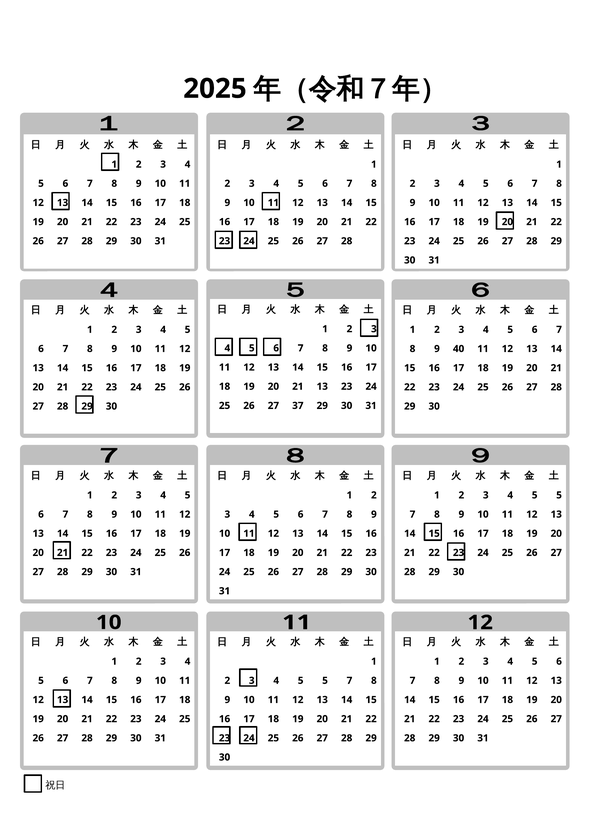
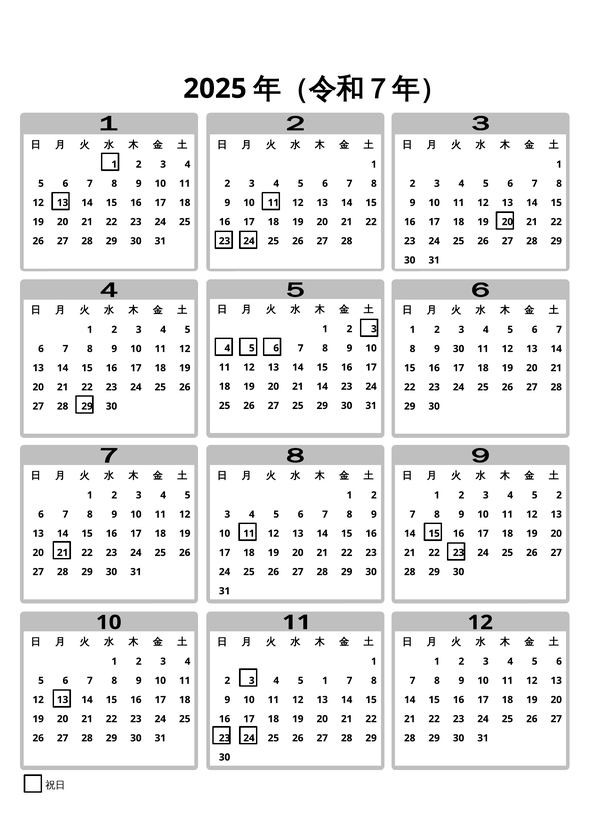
9 40: 40 -> 30
21 13: 13 -> 14
27 37: 37 -> 25
5 at (559, 496): 5 -> 2
5 at (325, 681): 5 -> 1
